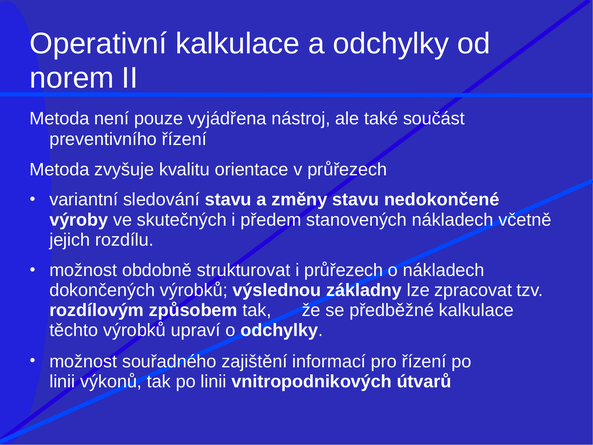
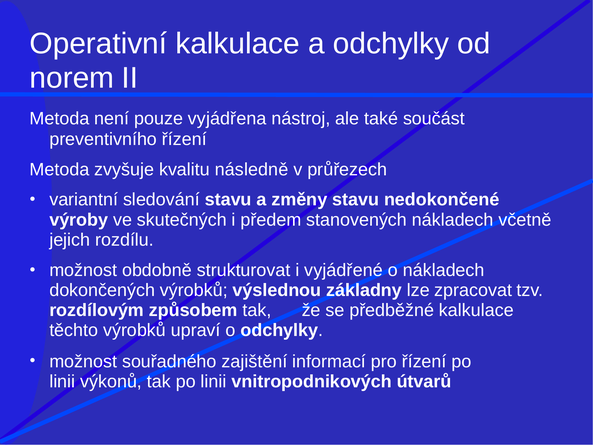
orientace: orientace -> následně
i průřezech: průřezech -> vyjádřené
